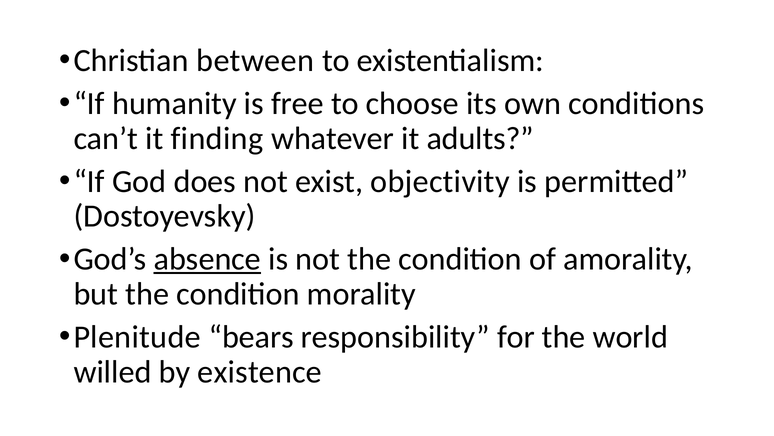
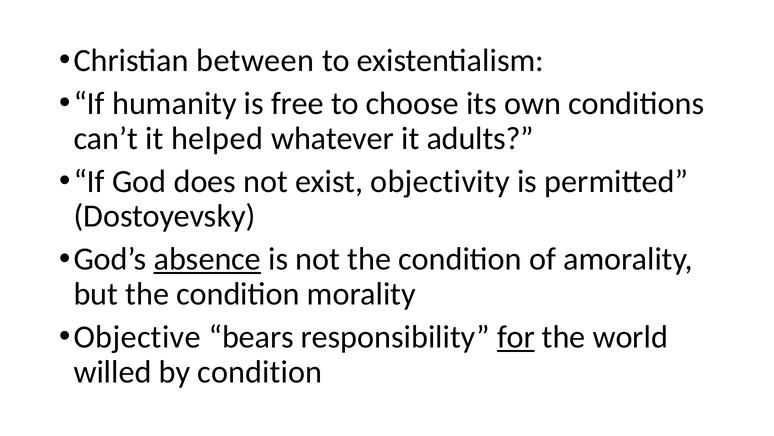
finding: finding -> helped
Plenitude: Plenitude -> Objective
for underline: none -> present
by existence: existence -> condition
